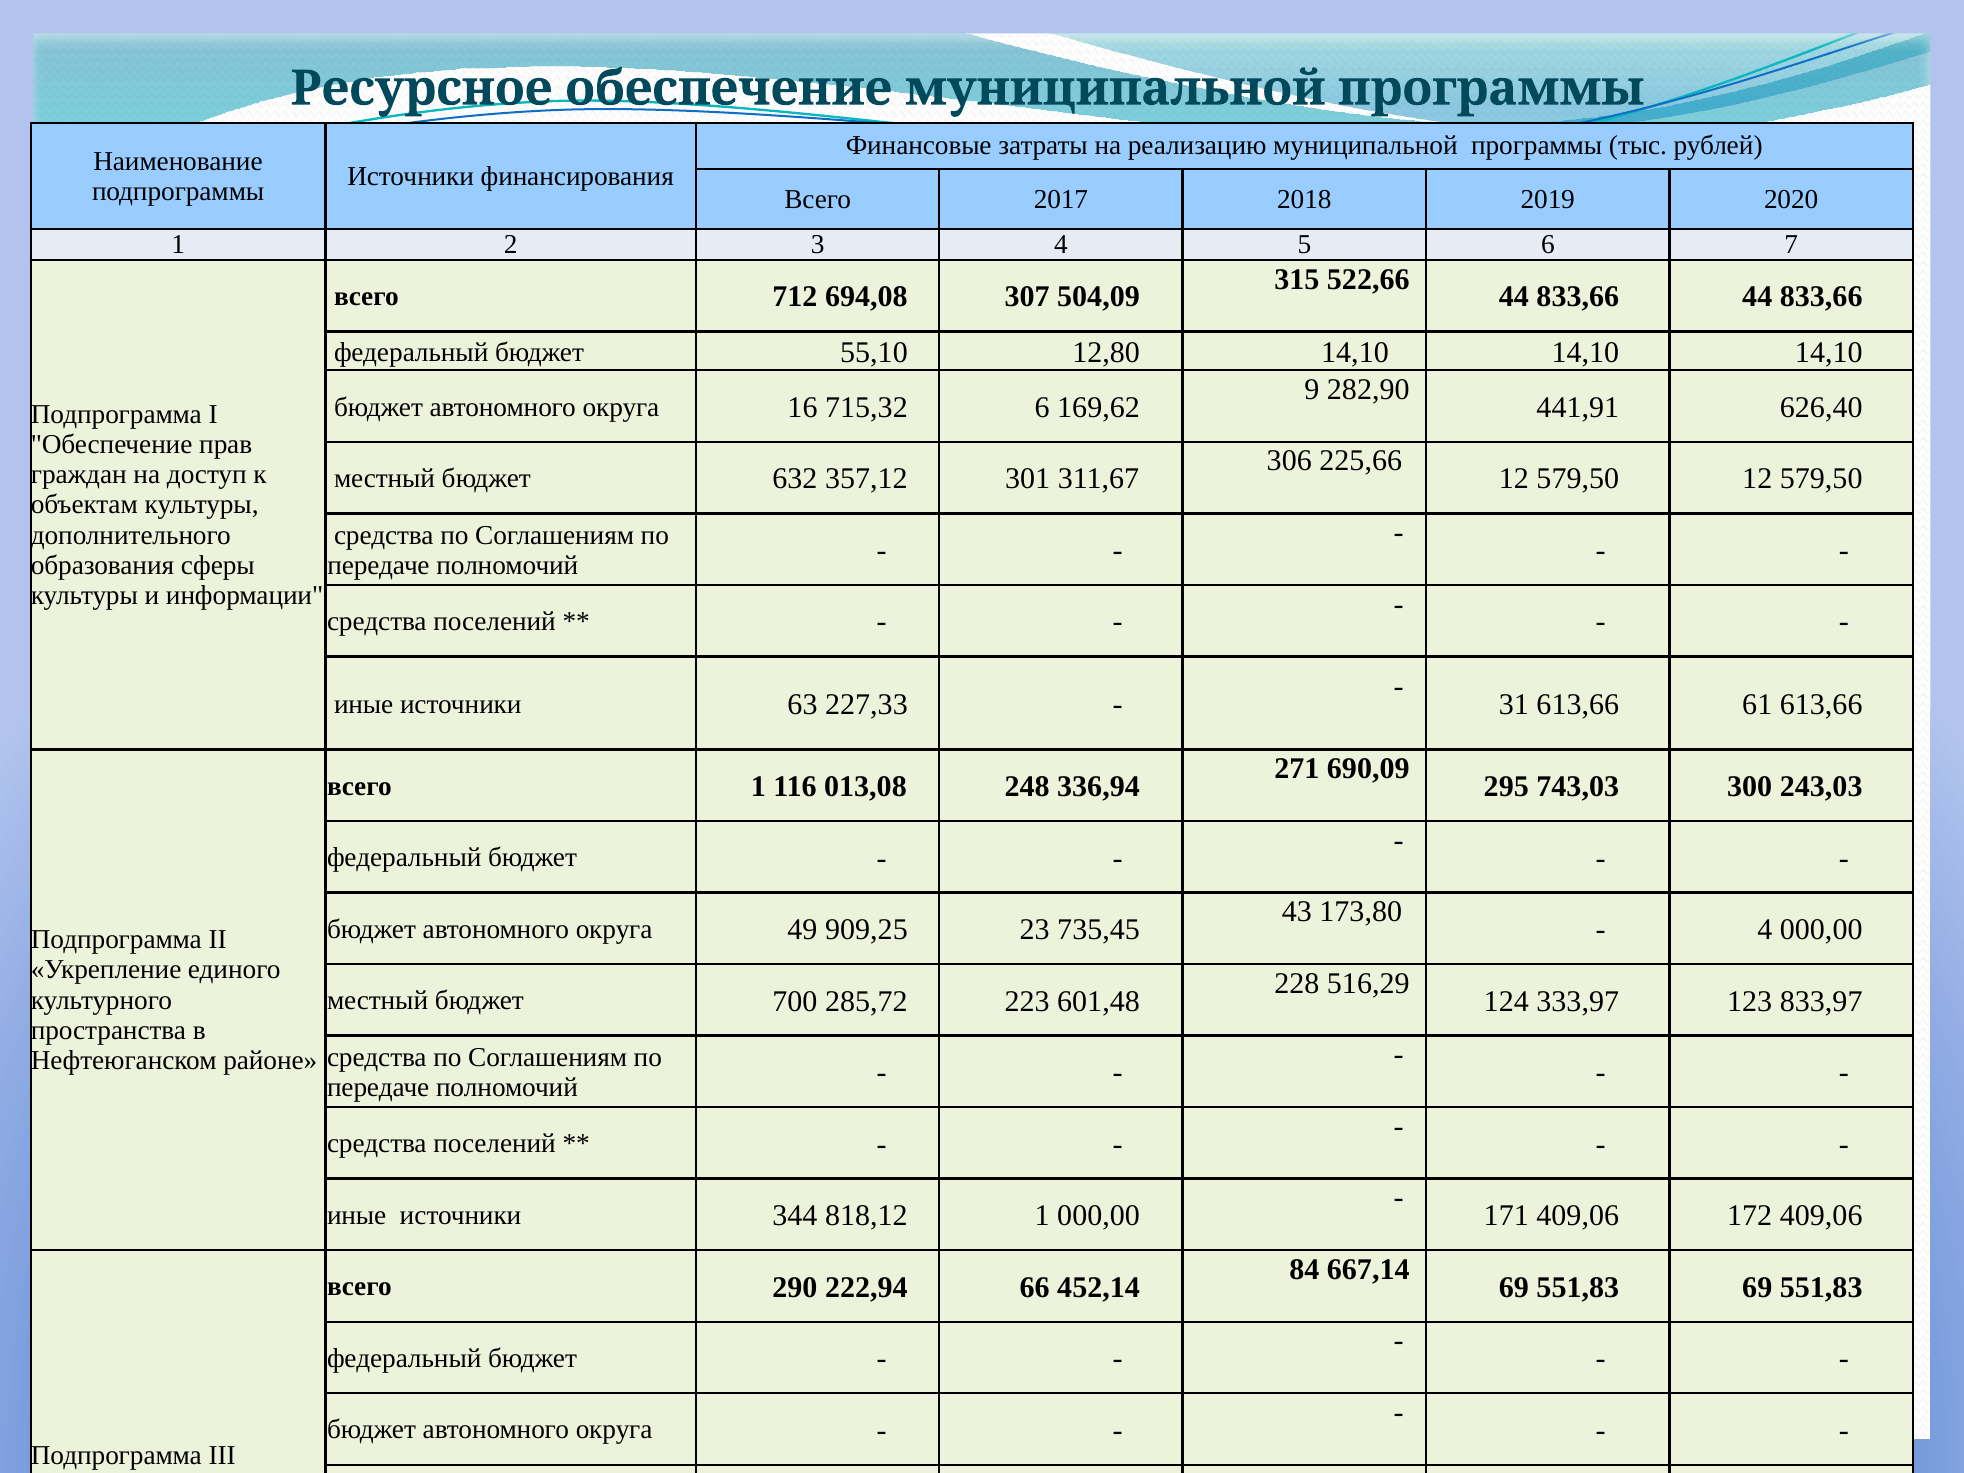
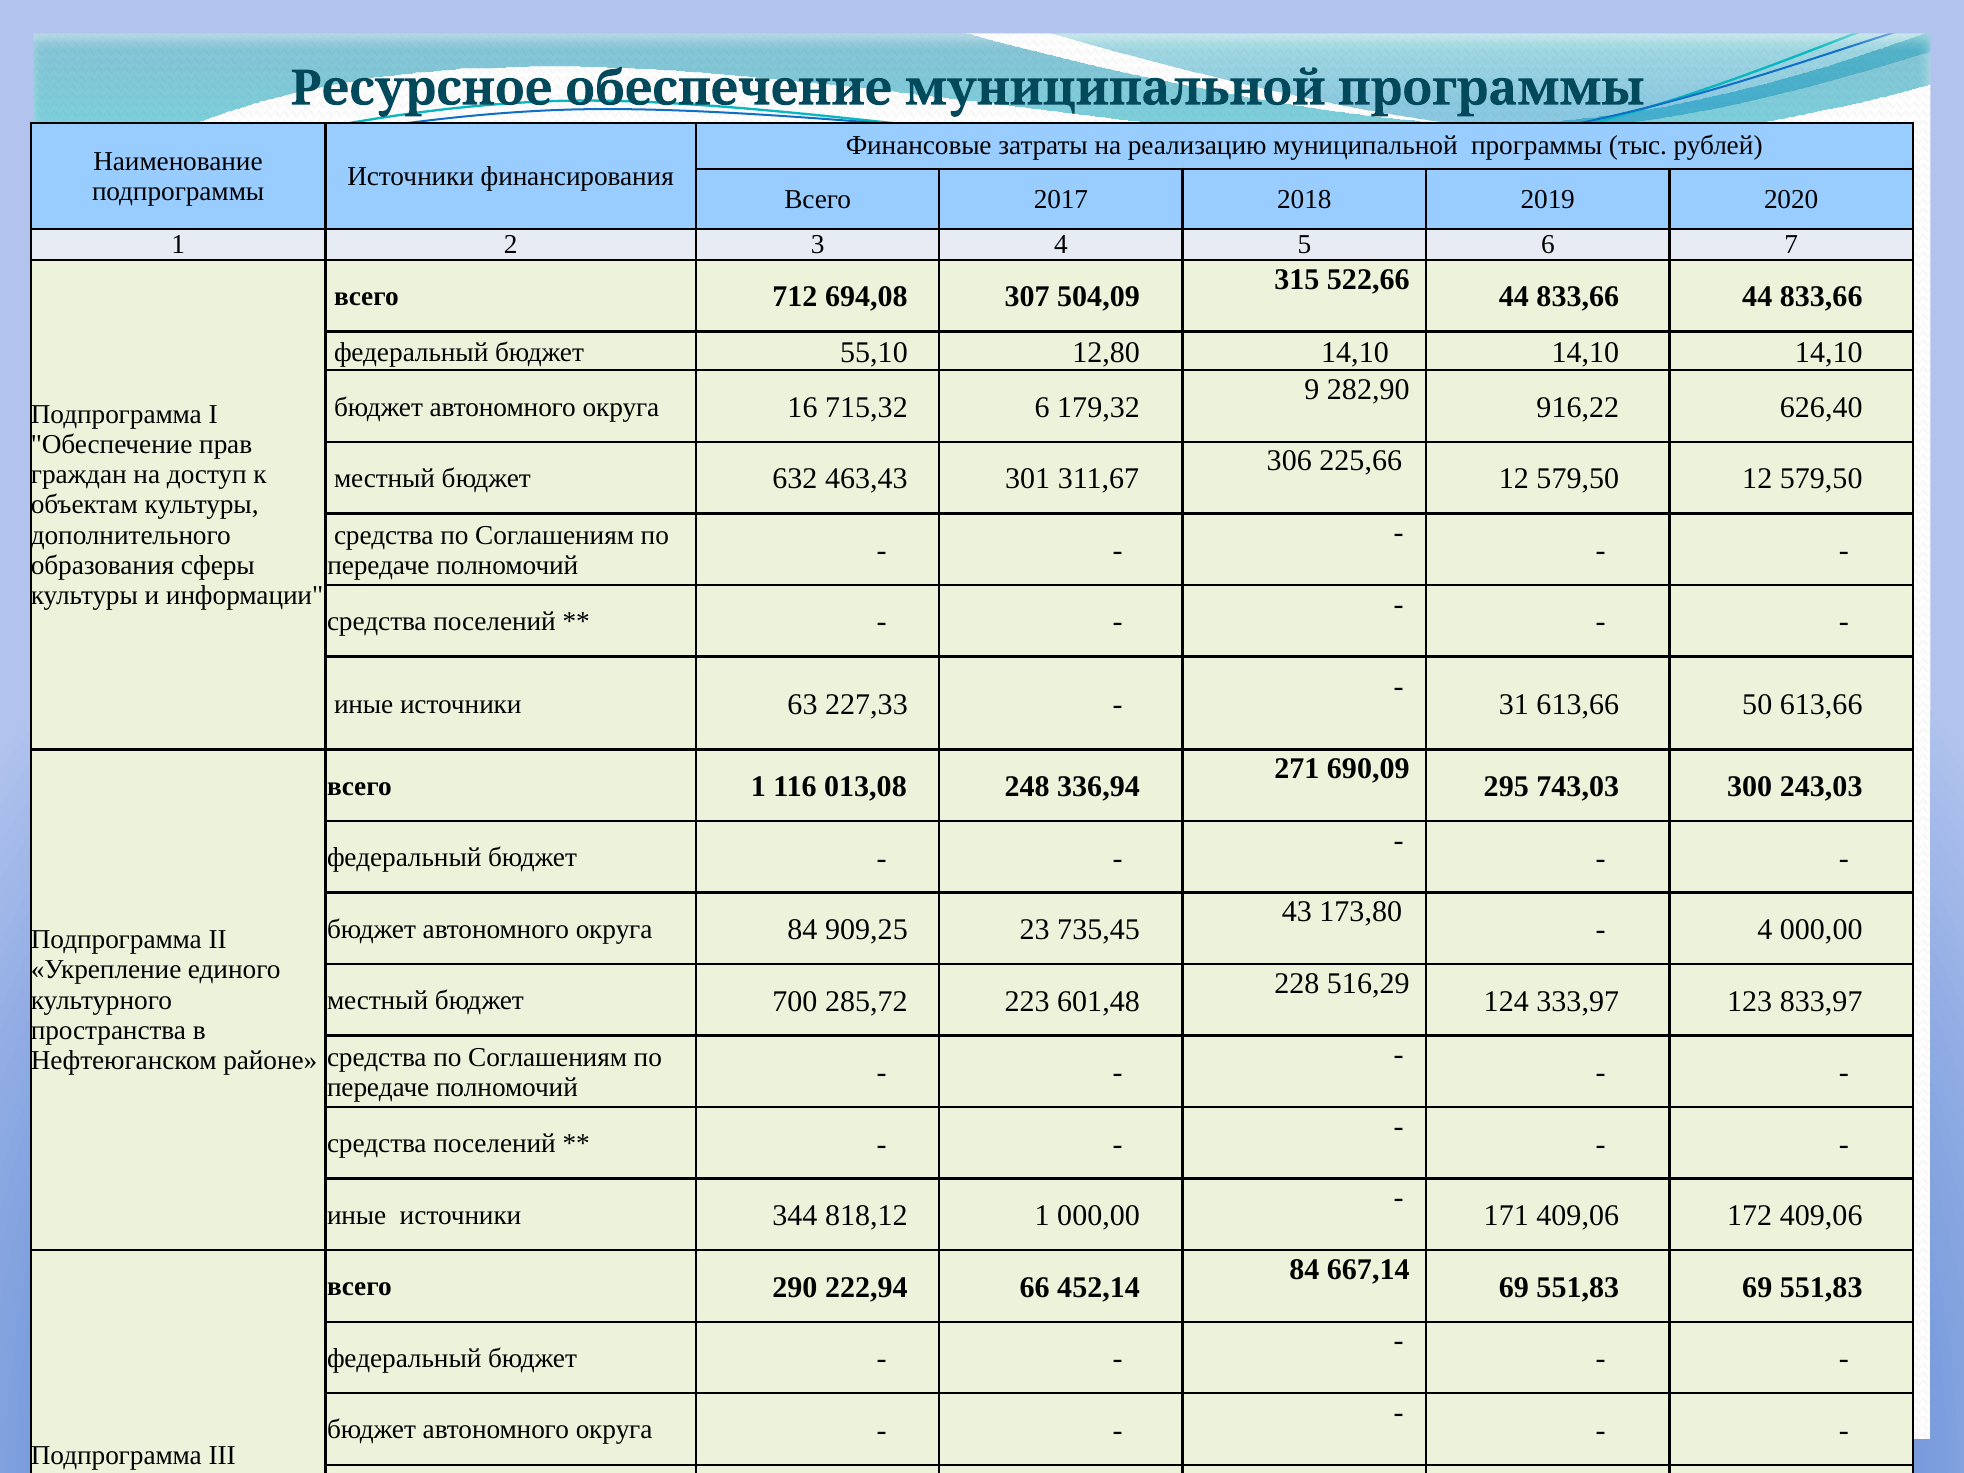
441,91: 441,91 -> 916,22
169,62: 169,62 -> 179,32
357,12: 357,12 -> 463,43
61: 61 -> 50
округа 49: 49 -> 84
